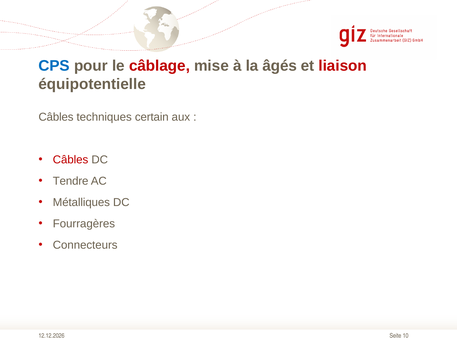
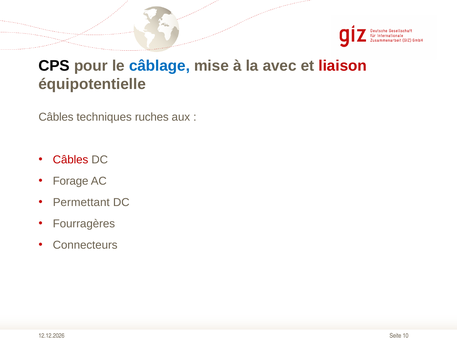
CPS colour: blue -> black
câblage colour: red -> blue
âgés: âgés -> avec
certain: certain -> ruches
Tendre: Tendre -> Forage
Métalliques: Métalliques -> Permettant
